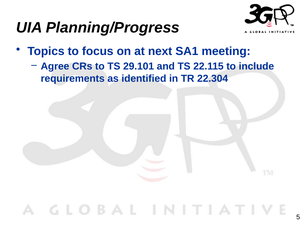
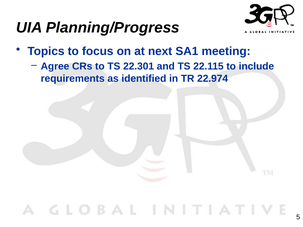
29.101: 29.101 -> 22.301
22.304: 22.304 -> 22.974
